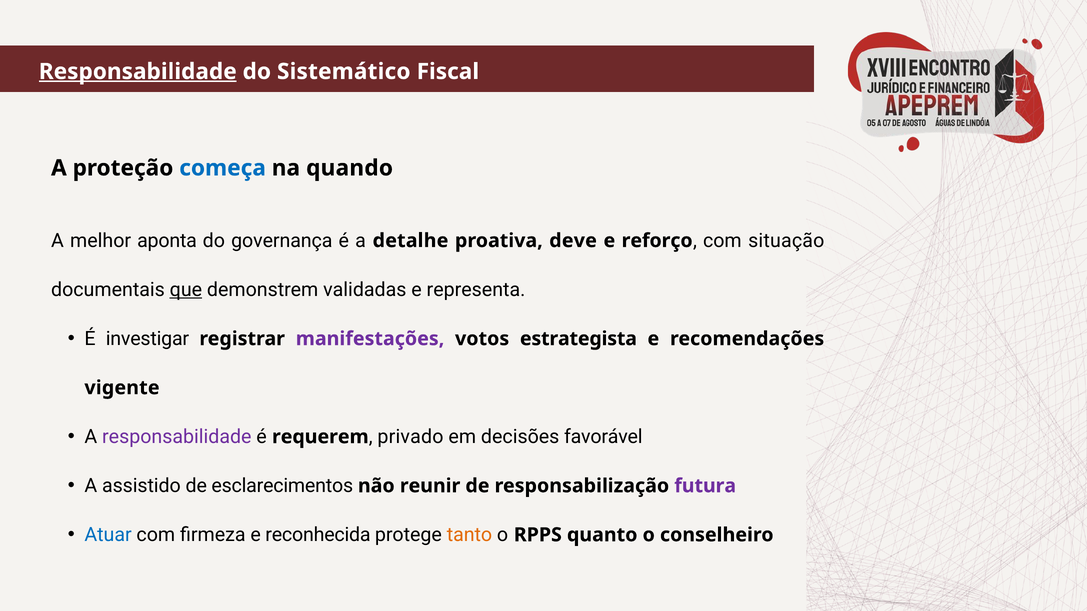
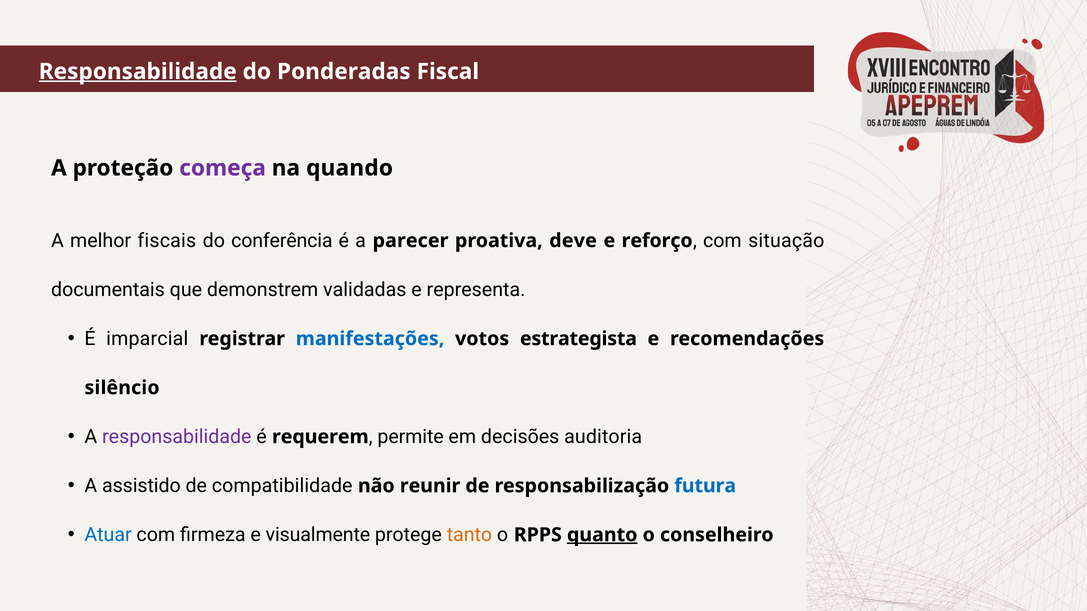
Sistemático: Sistemático -> Ponderadas
começa colour: blue -> purple
aponta: aponta -> fiscais
governança: governança -> conferência
detalhe: detalhe -> parecer
que underline: present -> none
investigar: investigar -> imparcial
manifestações colour: purple -> blue
vigente: vigente -> silêncio
privado: privado -> permite
favorável: favorável -> auditoria
esclarecimentos: esclarecimentos -> compatibilidade
futura colour: purple -> blue
reconhecida: reconhecida -> visualmente
quanto underline: none -> present
